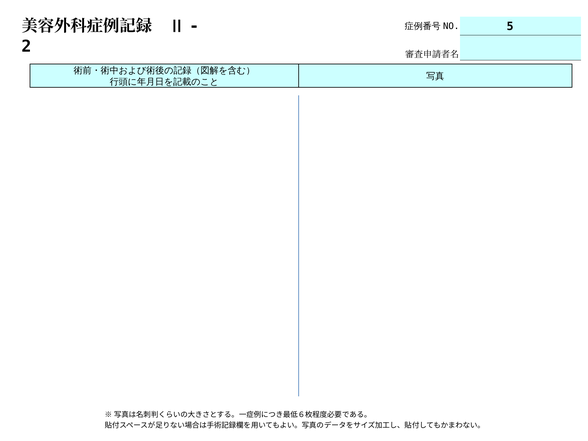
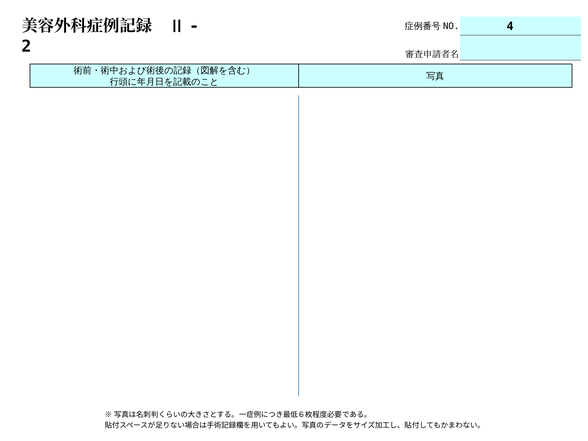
5: 5 -> 4
